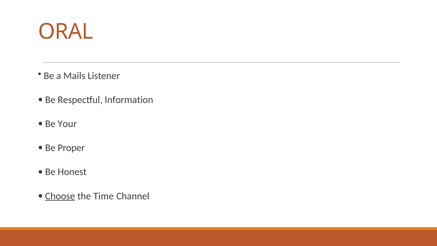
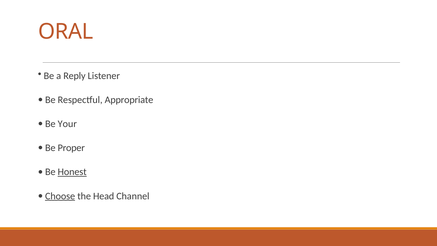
Mails: Mails -> Reply
Information: Information -> Appropriate
Honest underline: none -> present
Time: Time -> Head
